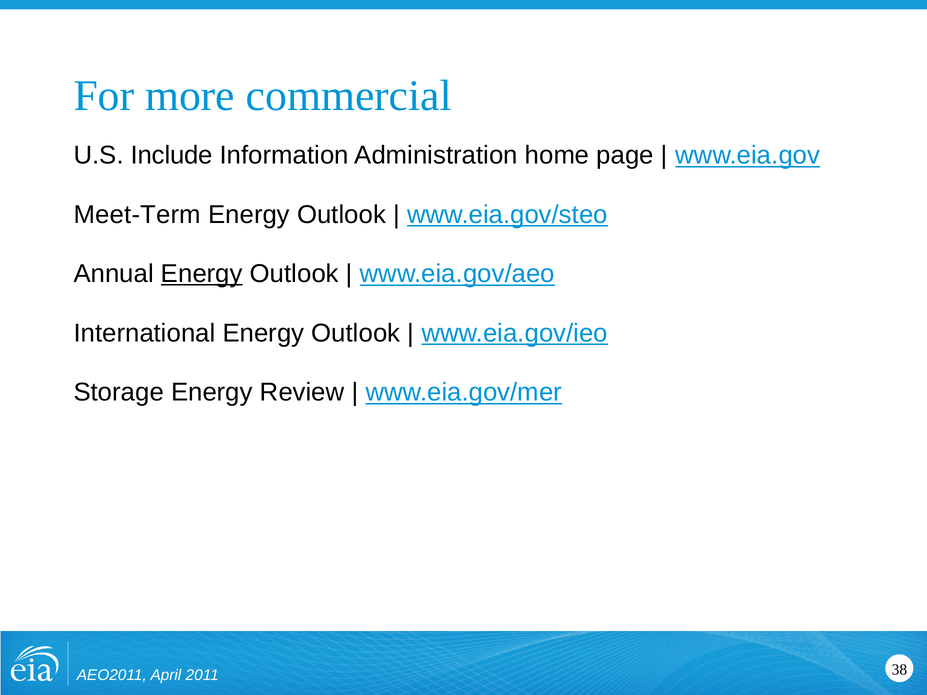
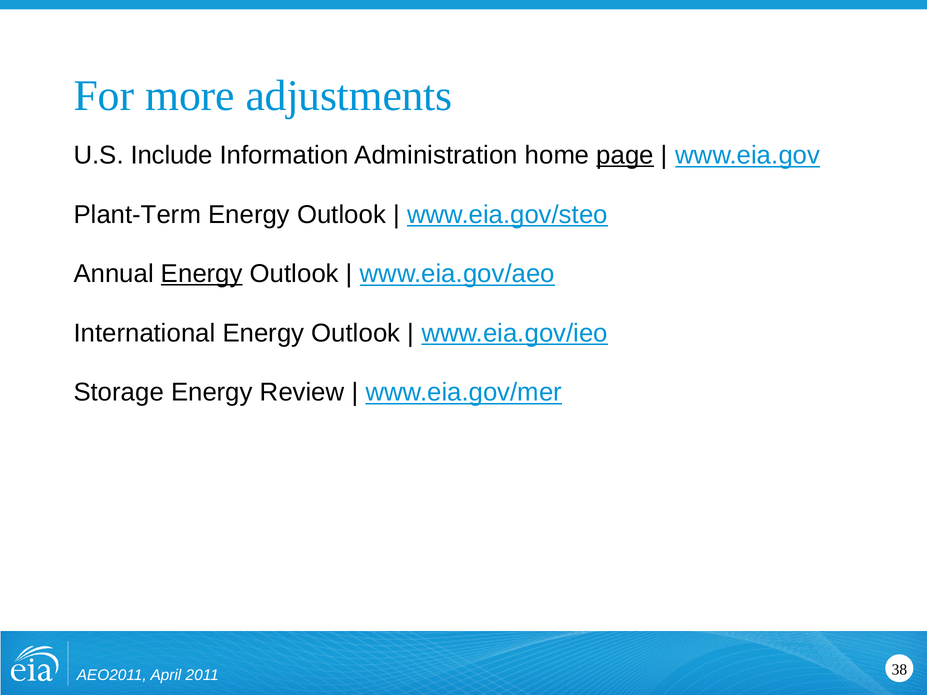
commercial: commercial -> adjustments
page underline: none -> present
Meet-Term: Meet-Term -> Plant-Term
